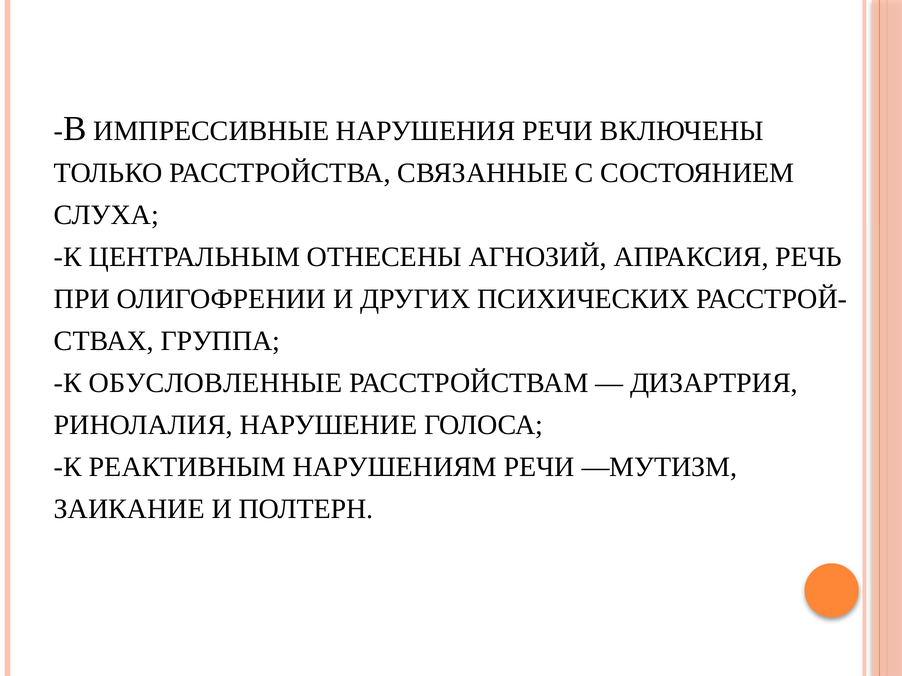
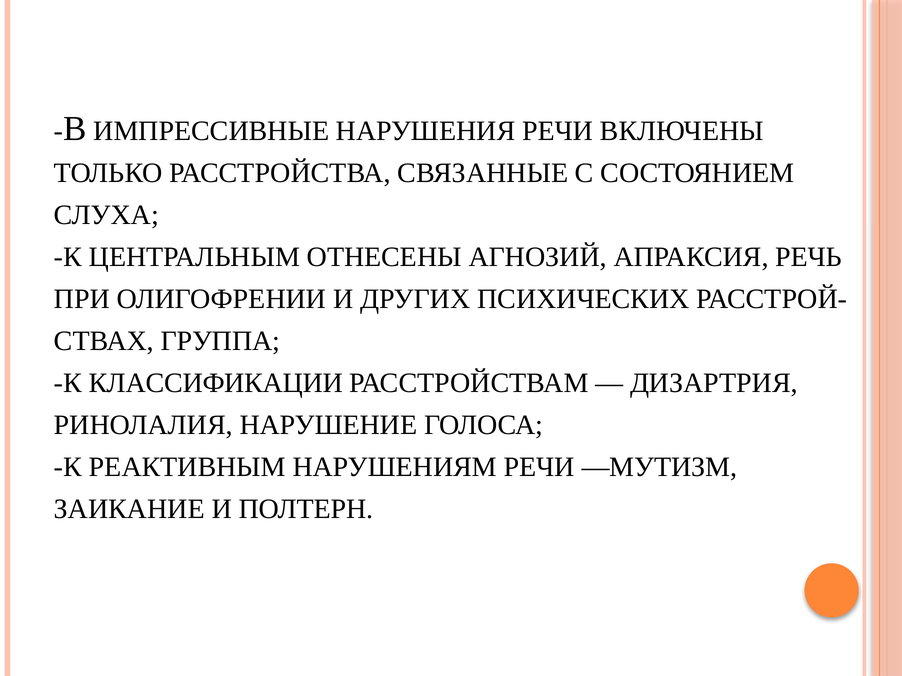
ОБУСЛОВЛЕННЫЕ: ОБУСЛОВЛЕННЫЕ -> КЛАССИФИКАЦИИ
